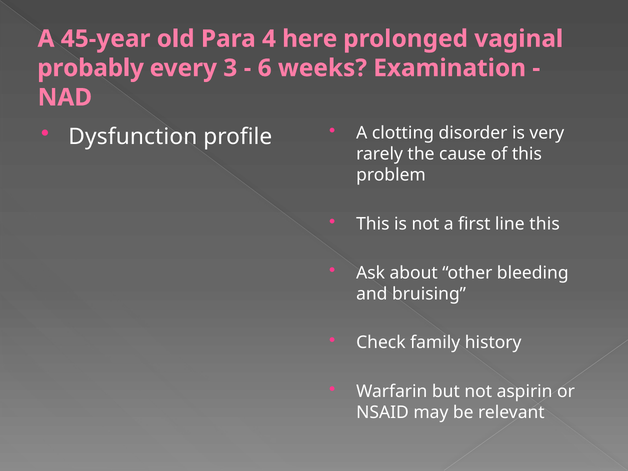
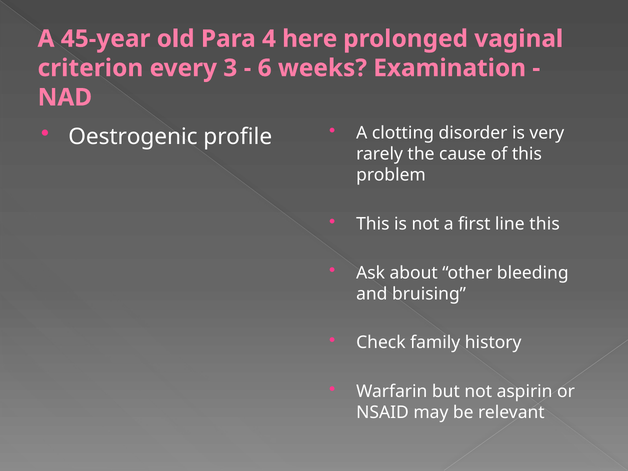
probably: probably -> criterion
Dysfunction: Dysfunction -> Oestrogenic
